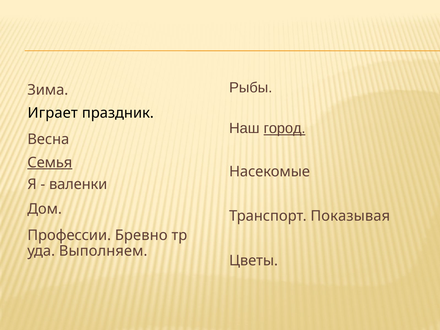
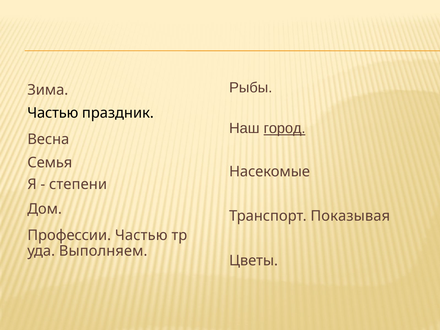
Играет at (53, 113): Играет -> Частью
Семья underline: present -> none
валенки: валенки -> степени
Профессии Бревно: Бревно -> Частью
